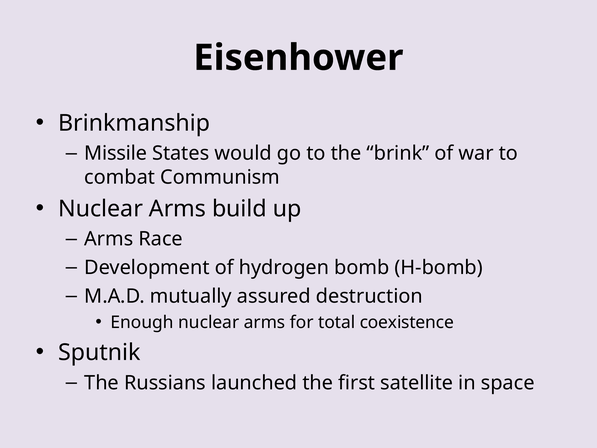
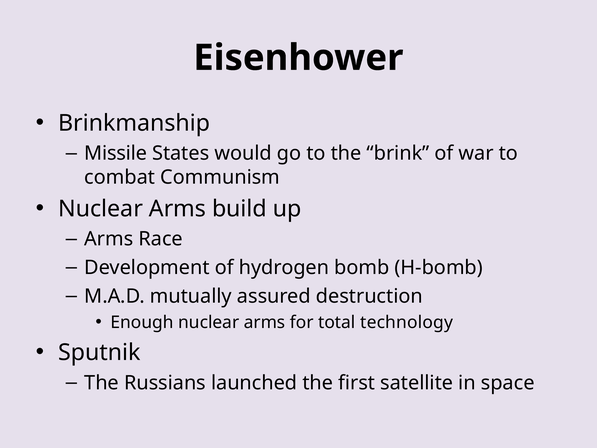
coexistence: coexistence -> technology
